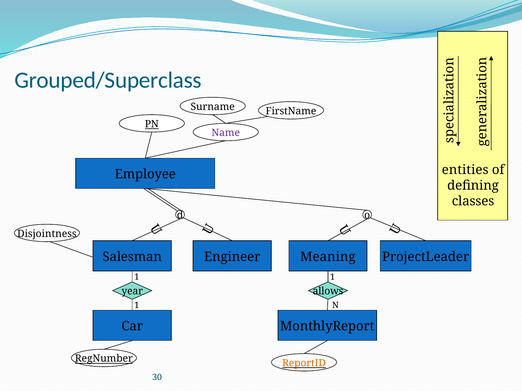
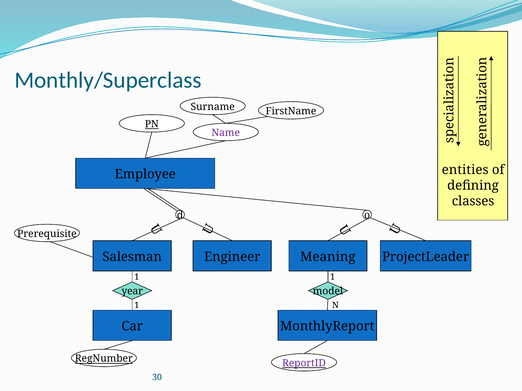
Grouped/Superclass: Grouped/Superclass -> Monthly/Superclass
Disjointness: Disjointness -> Prerequisite
allows: allows -> model
ReportID colour: orange -> purple
